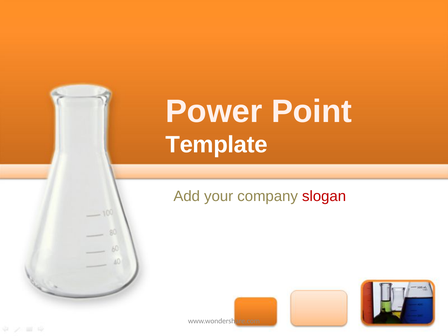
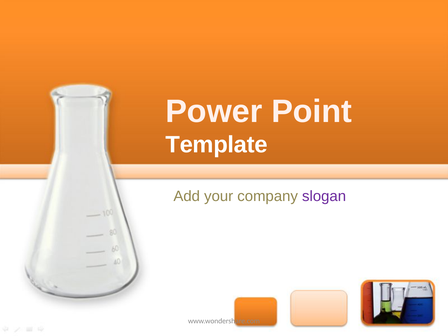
slogan colour: red -> purple
